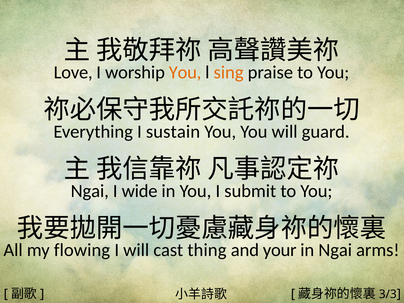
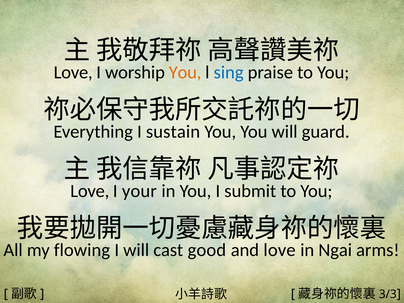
sing colour: orange -> blue
Ngai at (90, 191): Ngai -> Love
wide: wide -> your
thing: thing -> good
and your: your -> love
